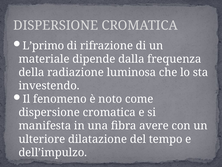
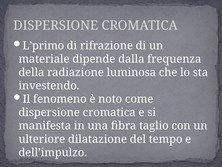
avere: avere -> taglio
